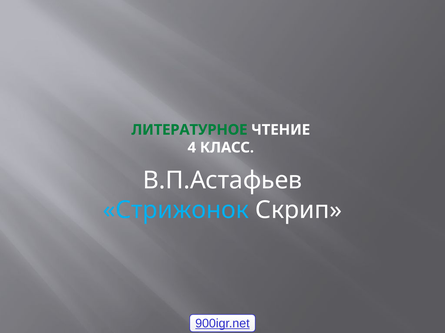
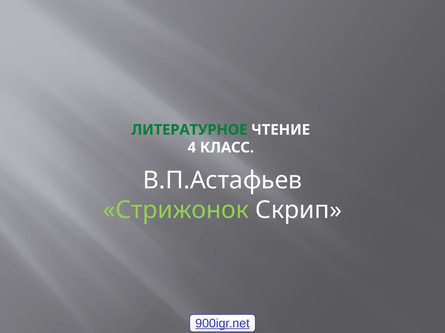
Стрижонок colour: light blue -> light green
